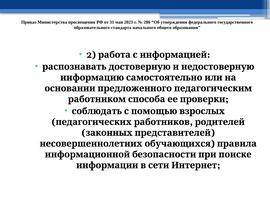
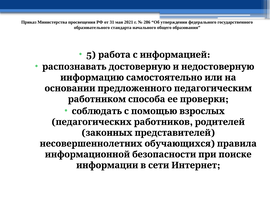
2: 2 -> 5
